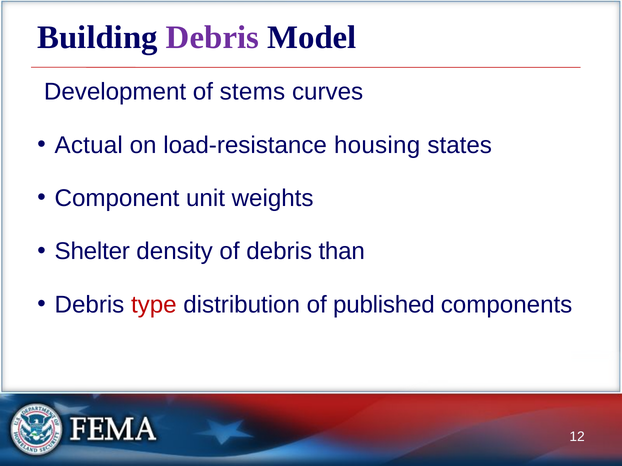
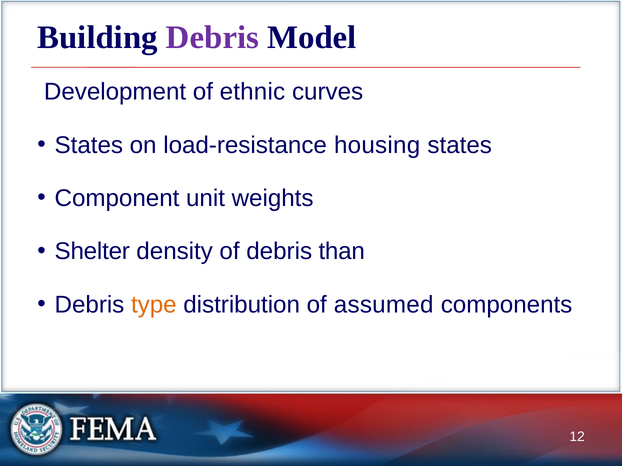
stems: stems -> ethnic
Actual at (89, 145): Actual -> States
type colour: red -> orange
published: published -> assumed
